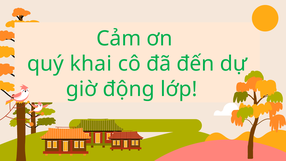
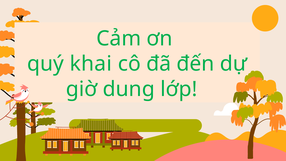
động: động -> dung
